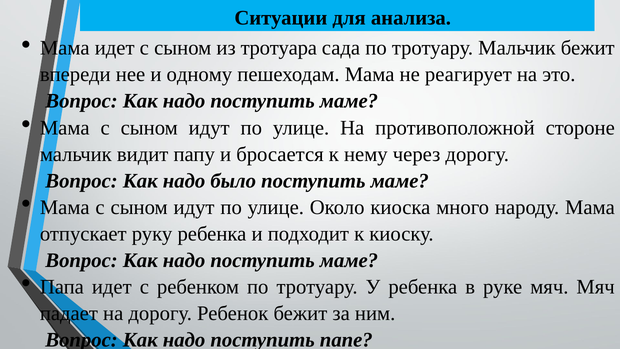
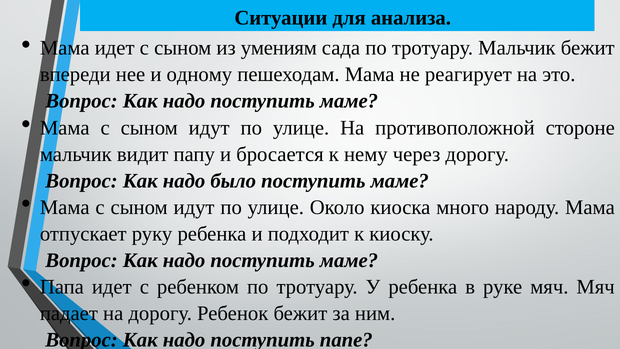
тротуара: тротуара -> умениям
